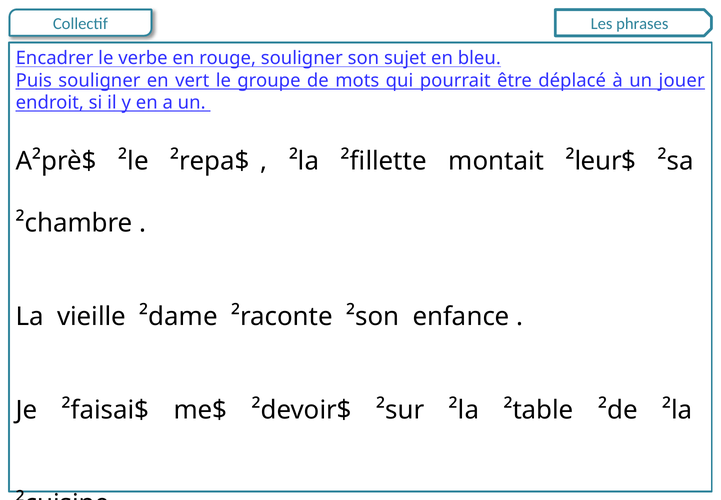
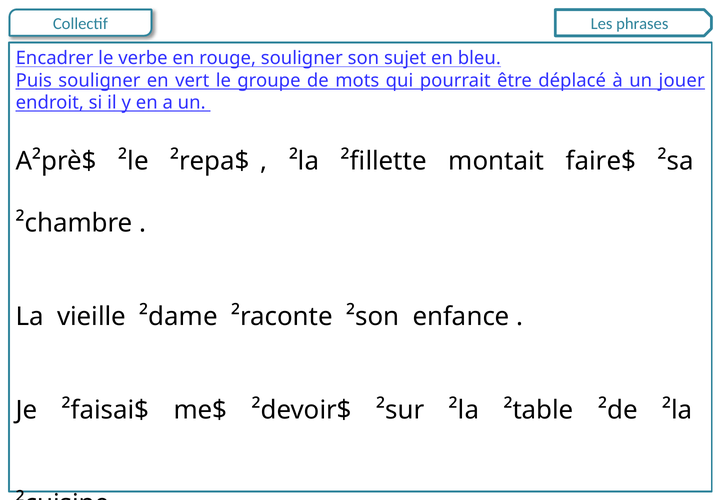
²leur$: ²leur$ -> faire$
